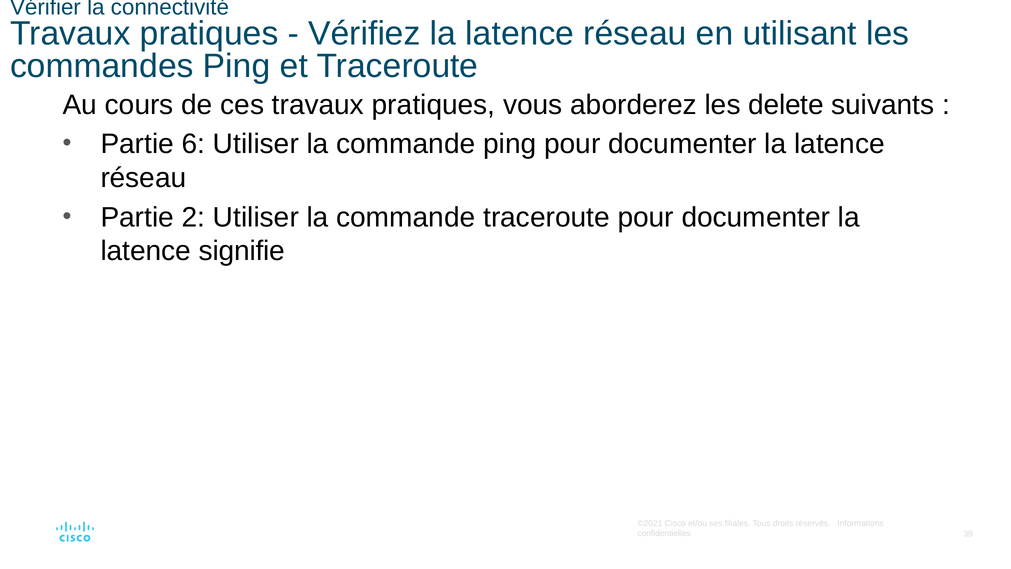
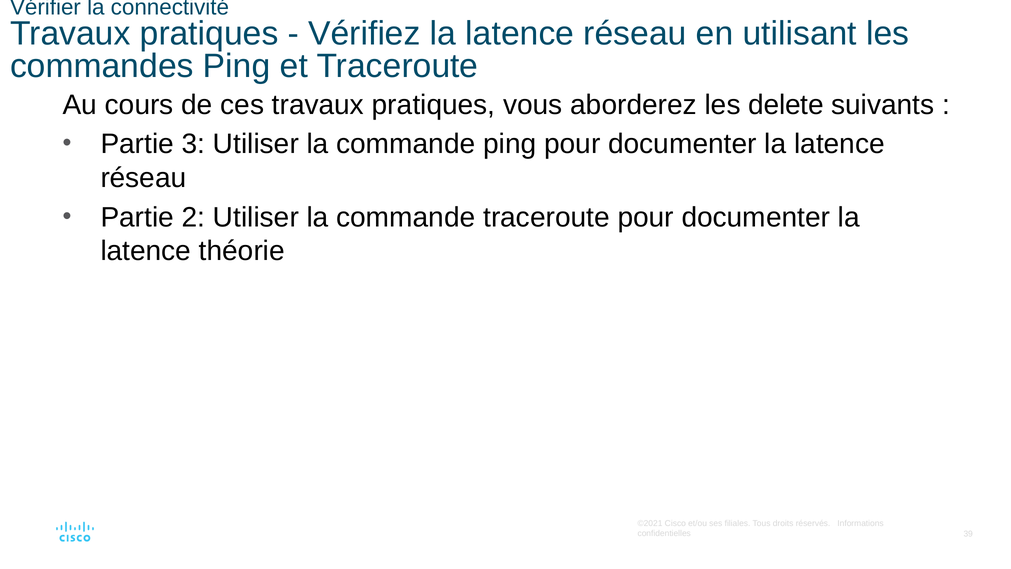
6: 6 -> 3
signifie: signifie -> théorie
